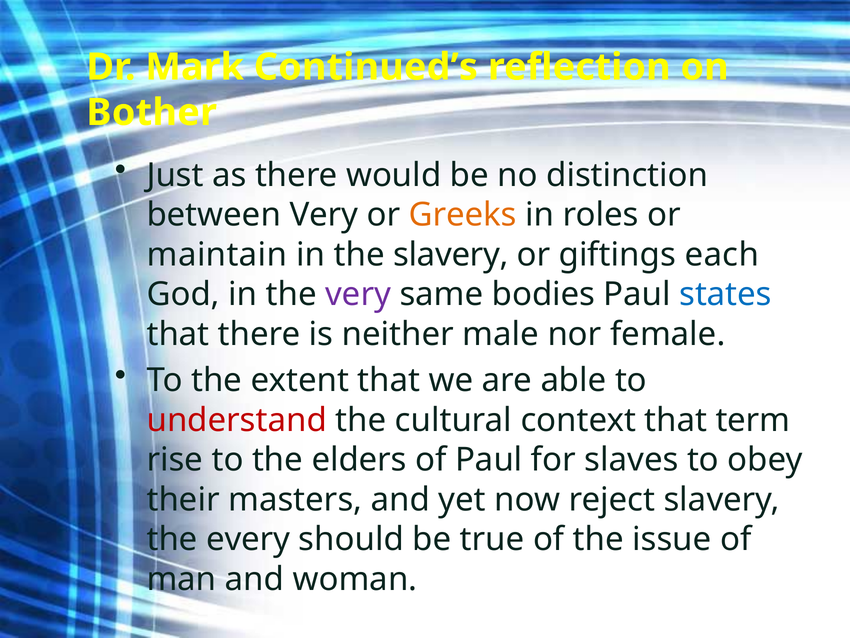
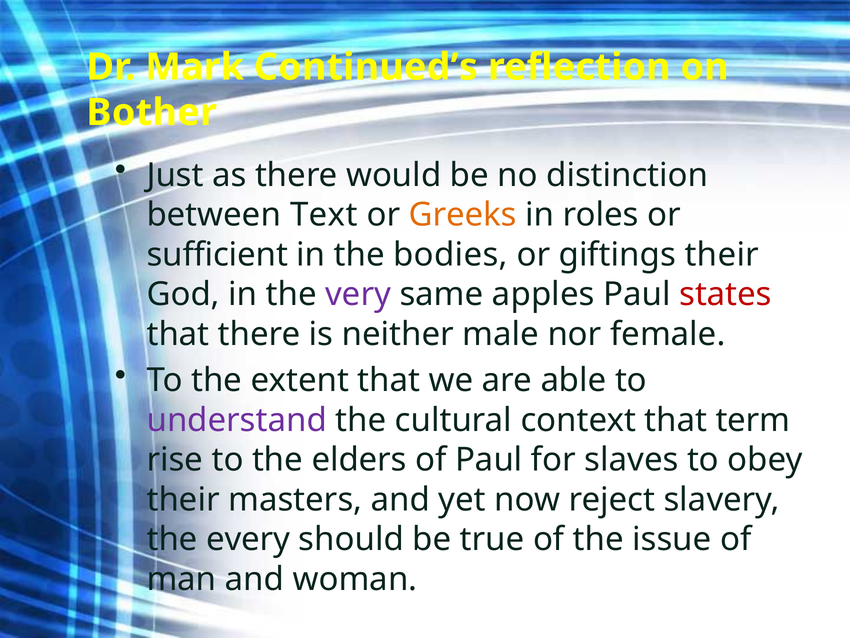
between Very: Very -> Text
maintain: maintain -> sufficient
the slavery: slavery -> bodies
giftings each: each -> their
bodies: bodies -> apples
states colour: blue -> red
understand colour: red -> purple
